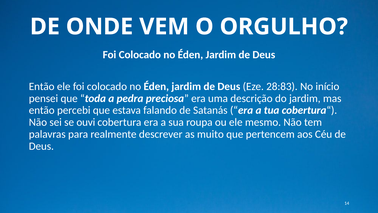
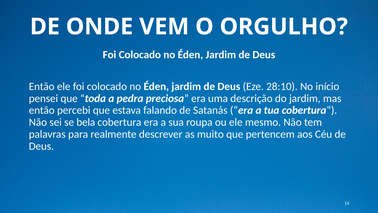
28:83: 28:83 -> 28:10
ouvi: ouvi -> bela
